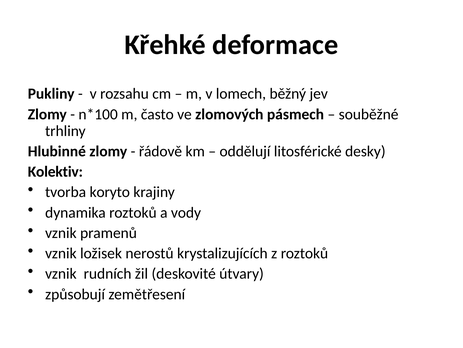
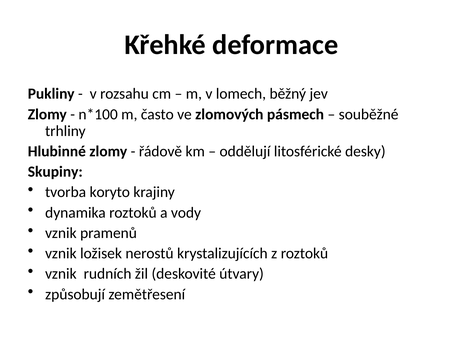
Kolektiv: Kolektiv -> Skupiny
